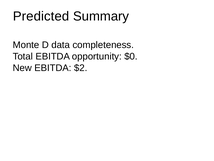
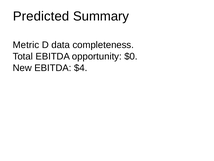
Monte: Monte -> Metric
$2: $2 -> $4
